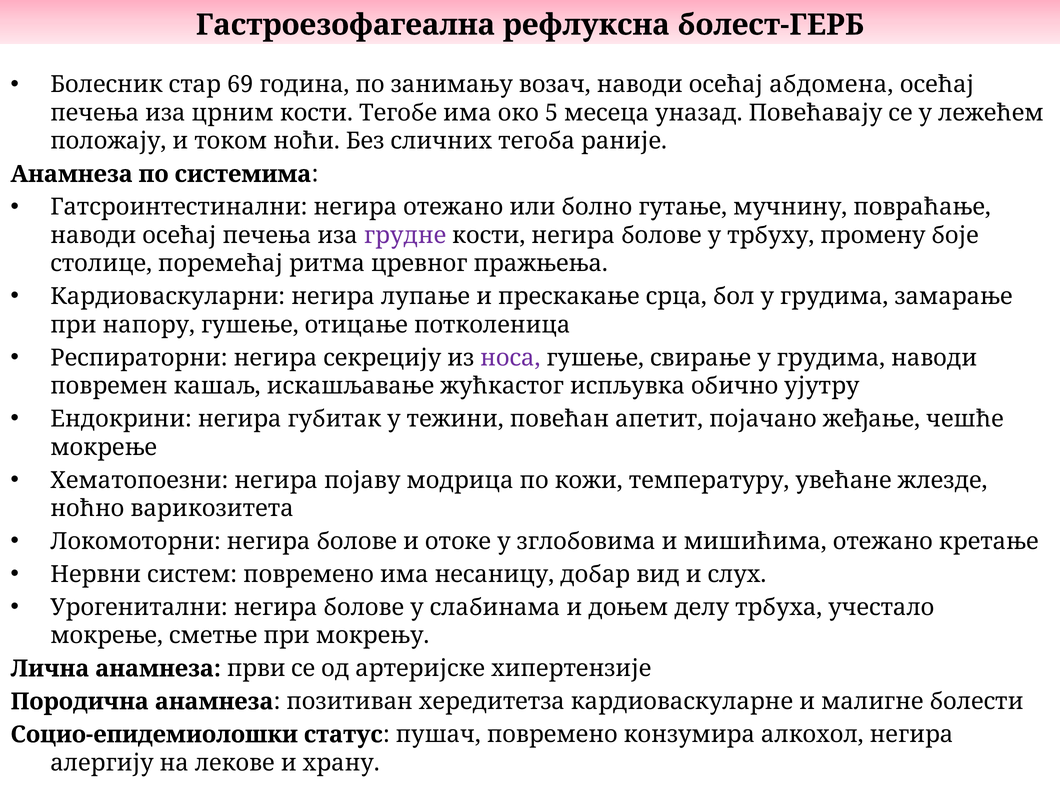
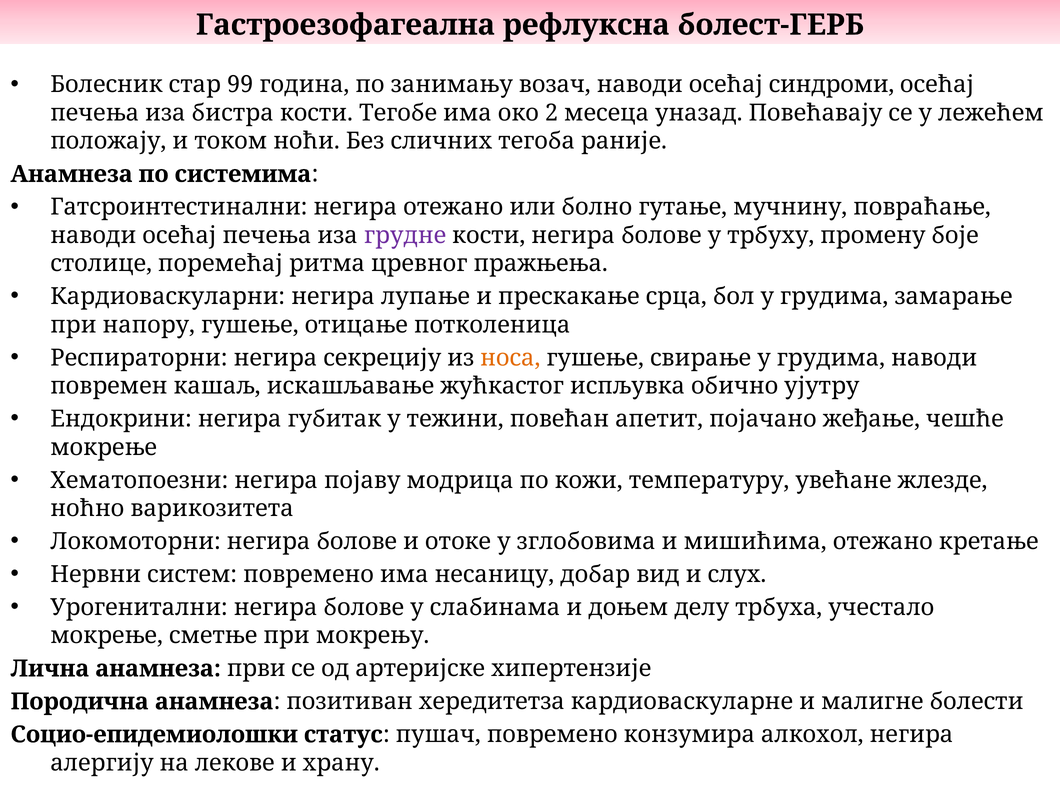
69: 69 -> 99
абдомена: абдомена -> синдроми
црним: црним -> бистра
5: 5 -> 2
носа colour: purple -> orange
